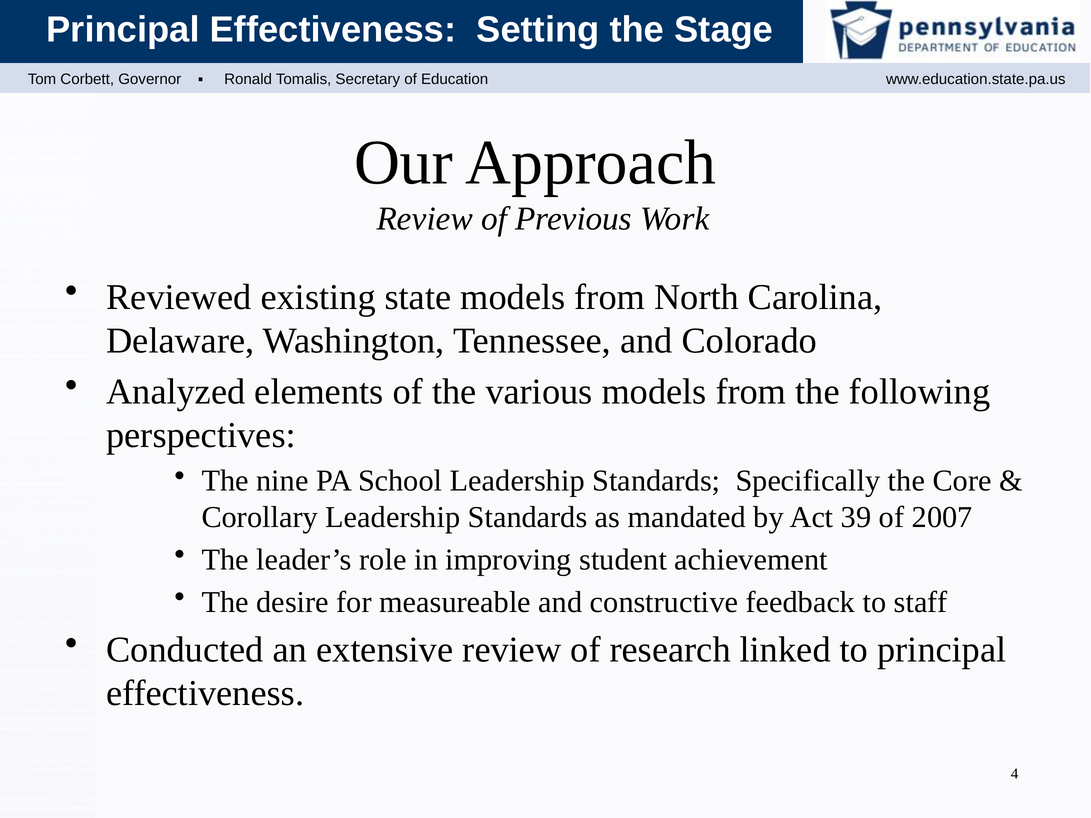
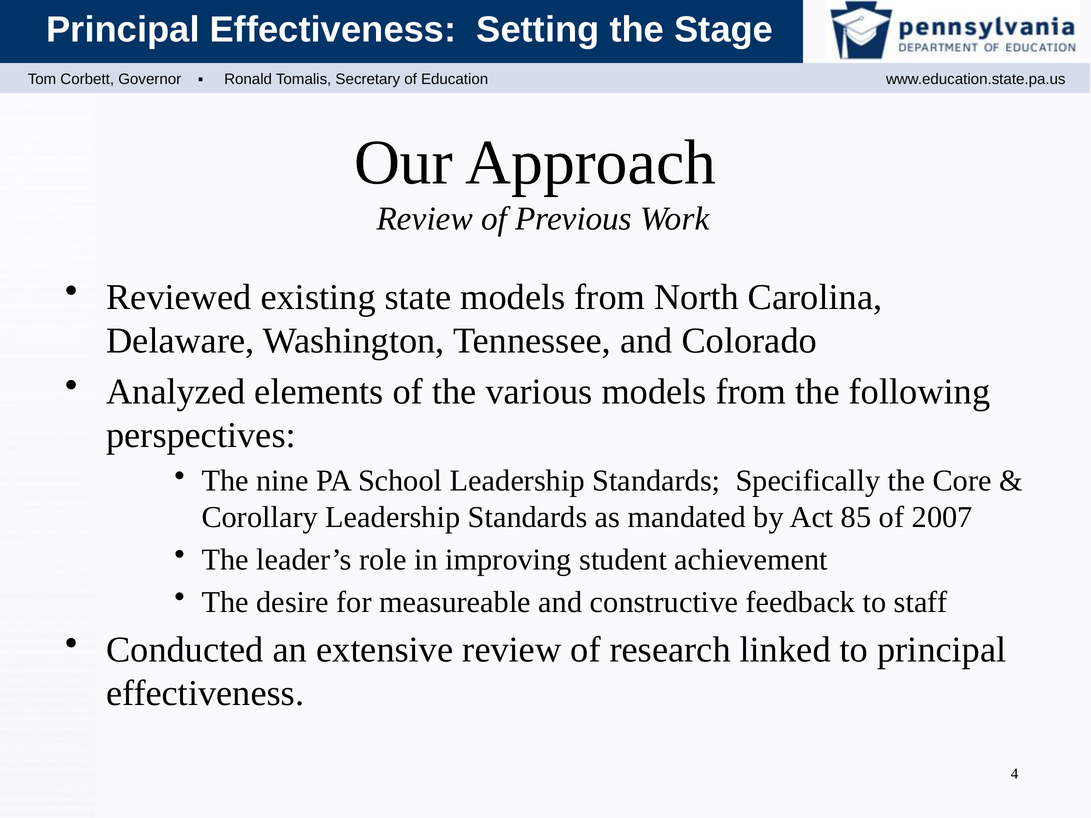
39: 39 -> 85
